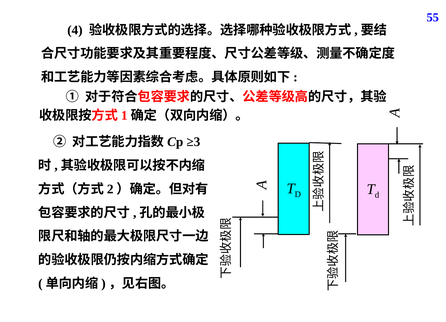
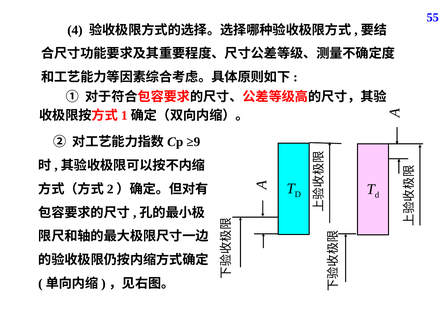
≥3: ≥3 -> ≥9
